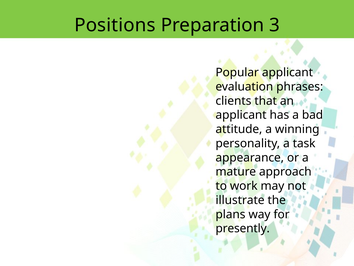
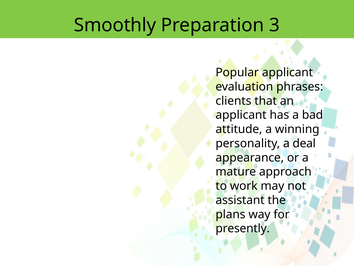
Positions: Positions -> Smoothly
task: task -> deal
illustrate: illustrate -> assistant
